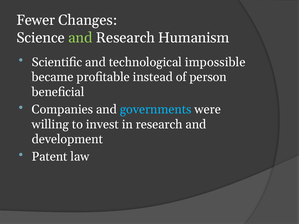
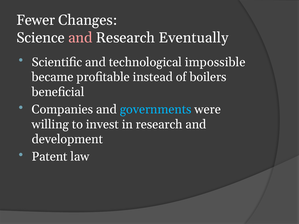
and at (80, 38) colour: light green -> pink
Humanism: Humanism -> Eventually
person: person -> boilers
